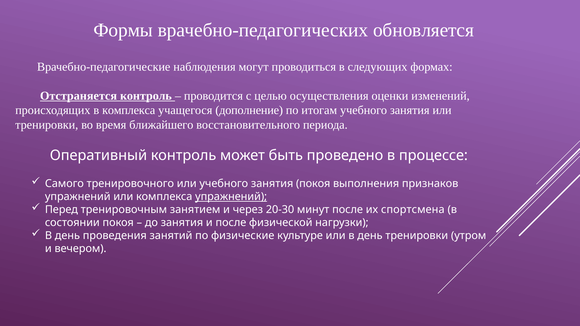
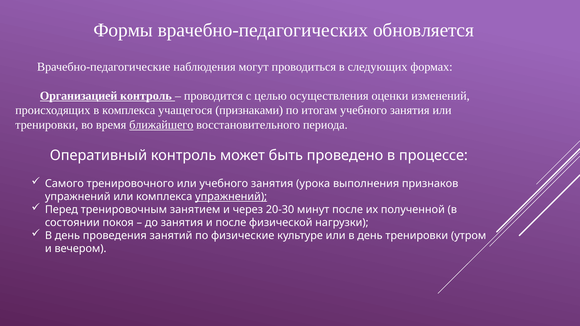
Отстраняется: Отстраняется -> Организацией
дополнение: дополнение -> признаками
ближайшего underline: none -> present
занятия покоя: покоя -> урока
спортсмена: спортсмена -> полученной
